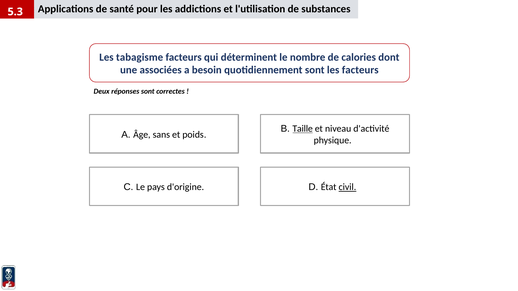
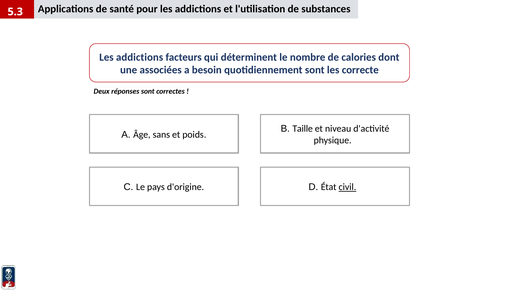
tabagisme at (140, 57): tabagisme -> addictions
les facteurs: facteurs -> correcte
Taille underline: present -> none
